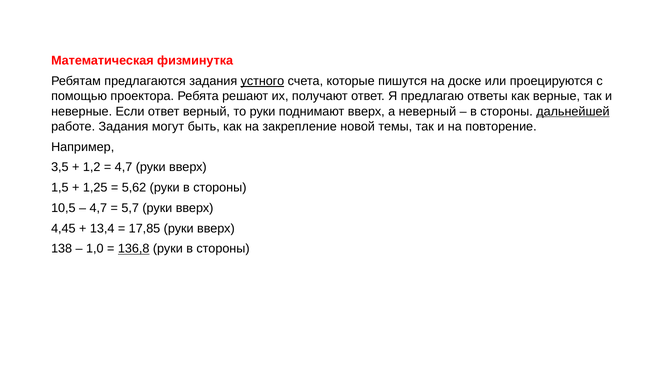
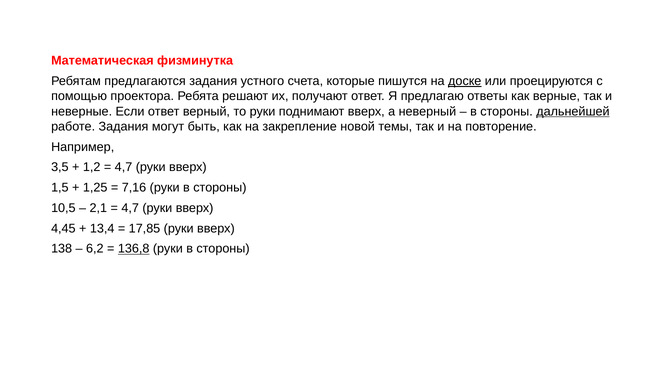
устного underline: present -> none
доске underline: none -> present
5,62: 5,62 -> 7,16
4,7 at (98, 208): 4,7 -> 2,1
5,7 at (130, 208): 5,7 -> 4,7
1,0: 1,0 -> 6,2
